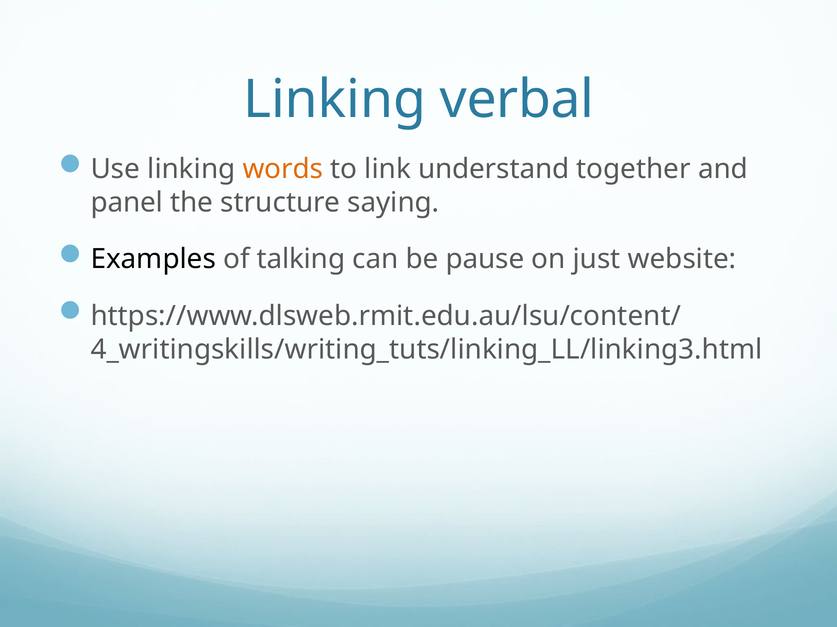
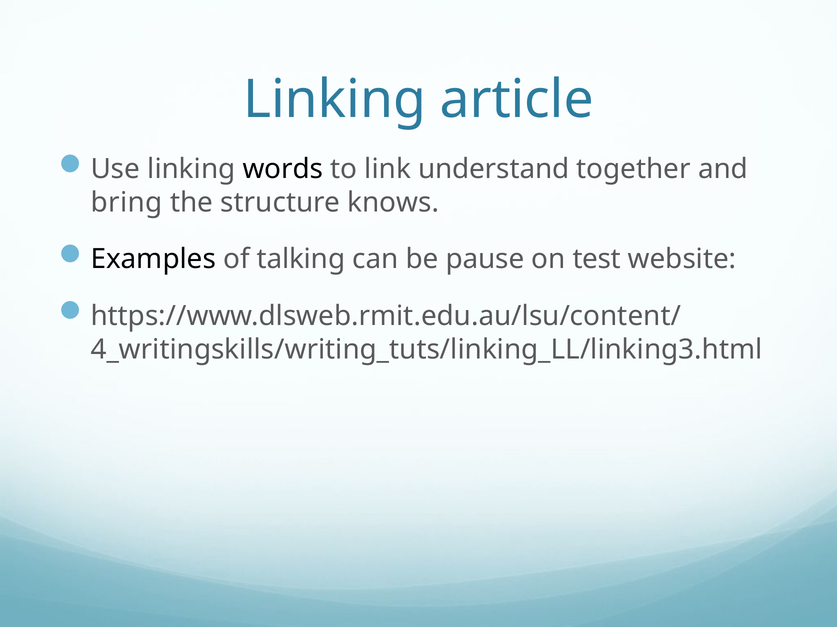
verbal: verbal -> article
words colour: orange -> black
panel: panel -> bring
saying: saying -> knows
just: just -> test
